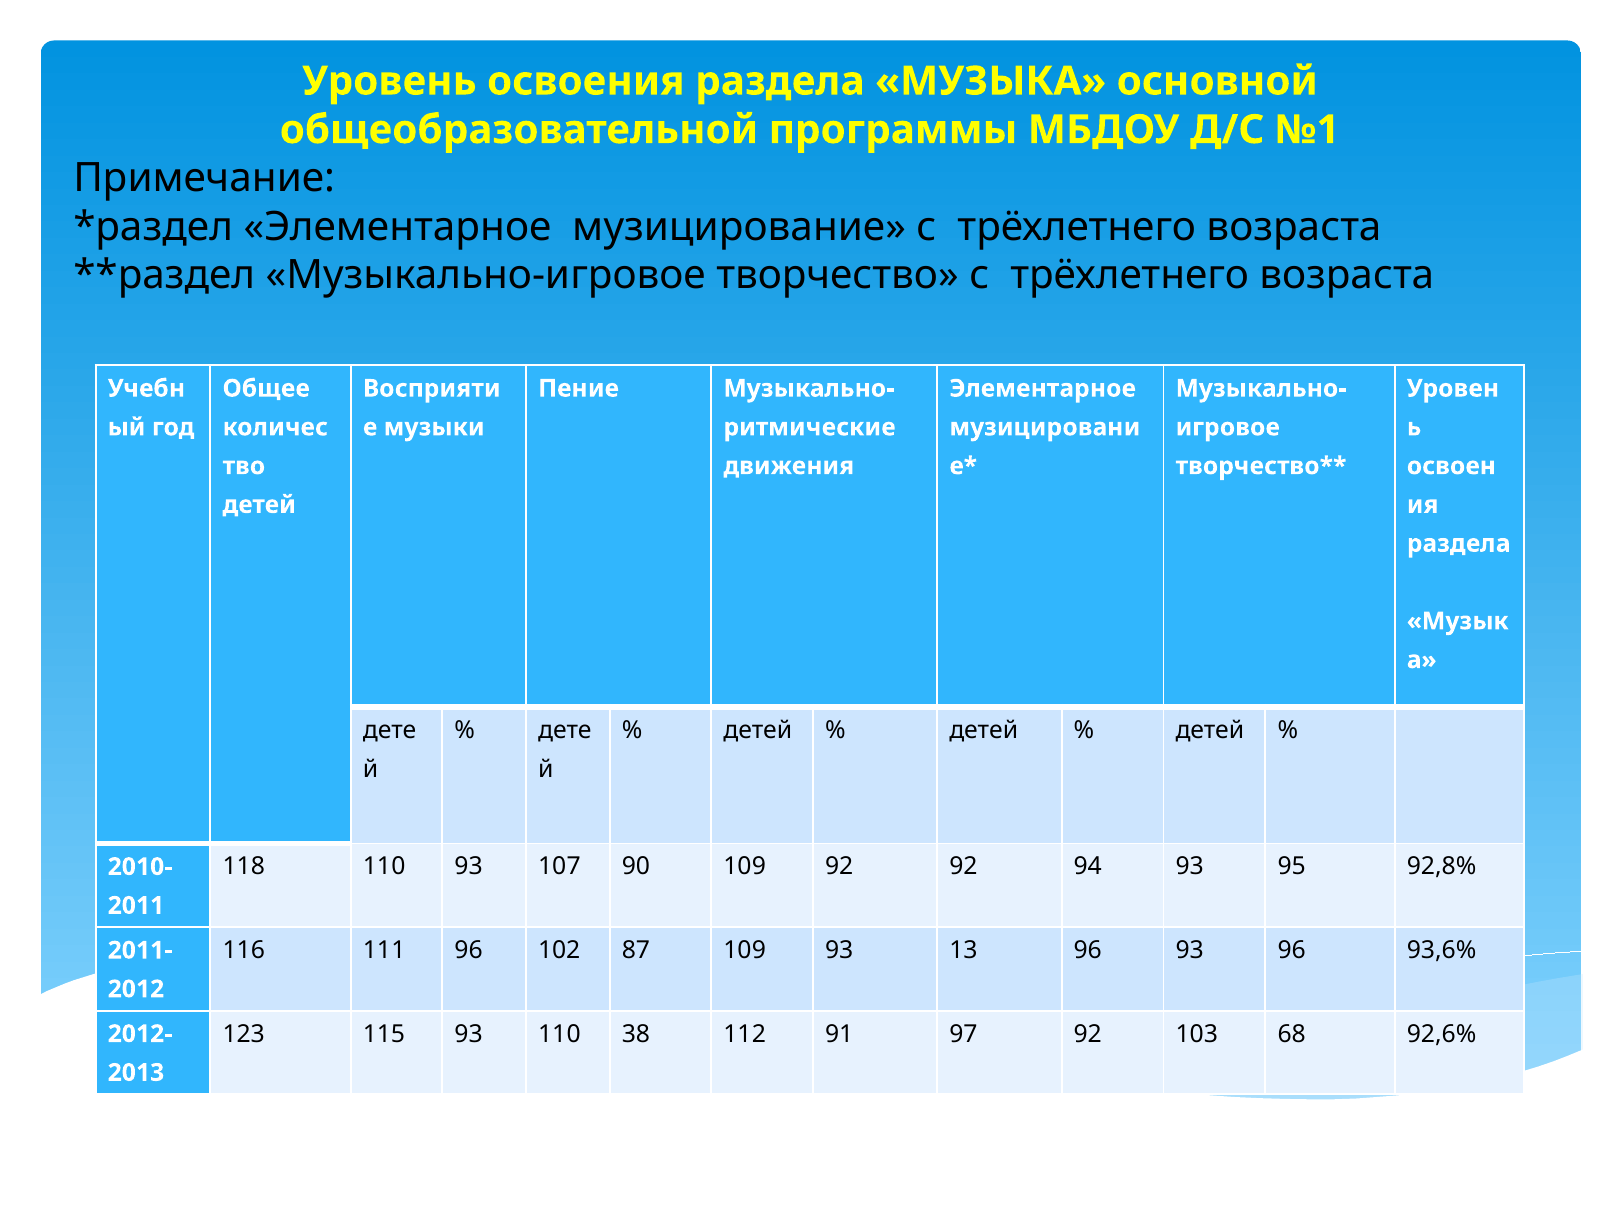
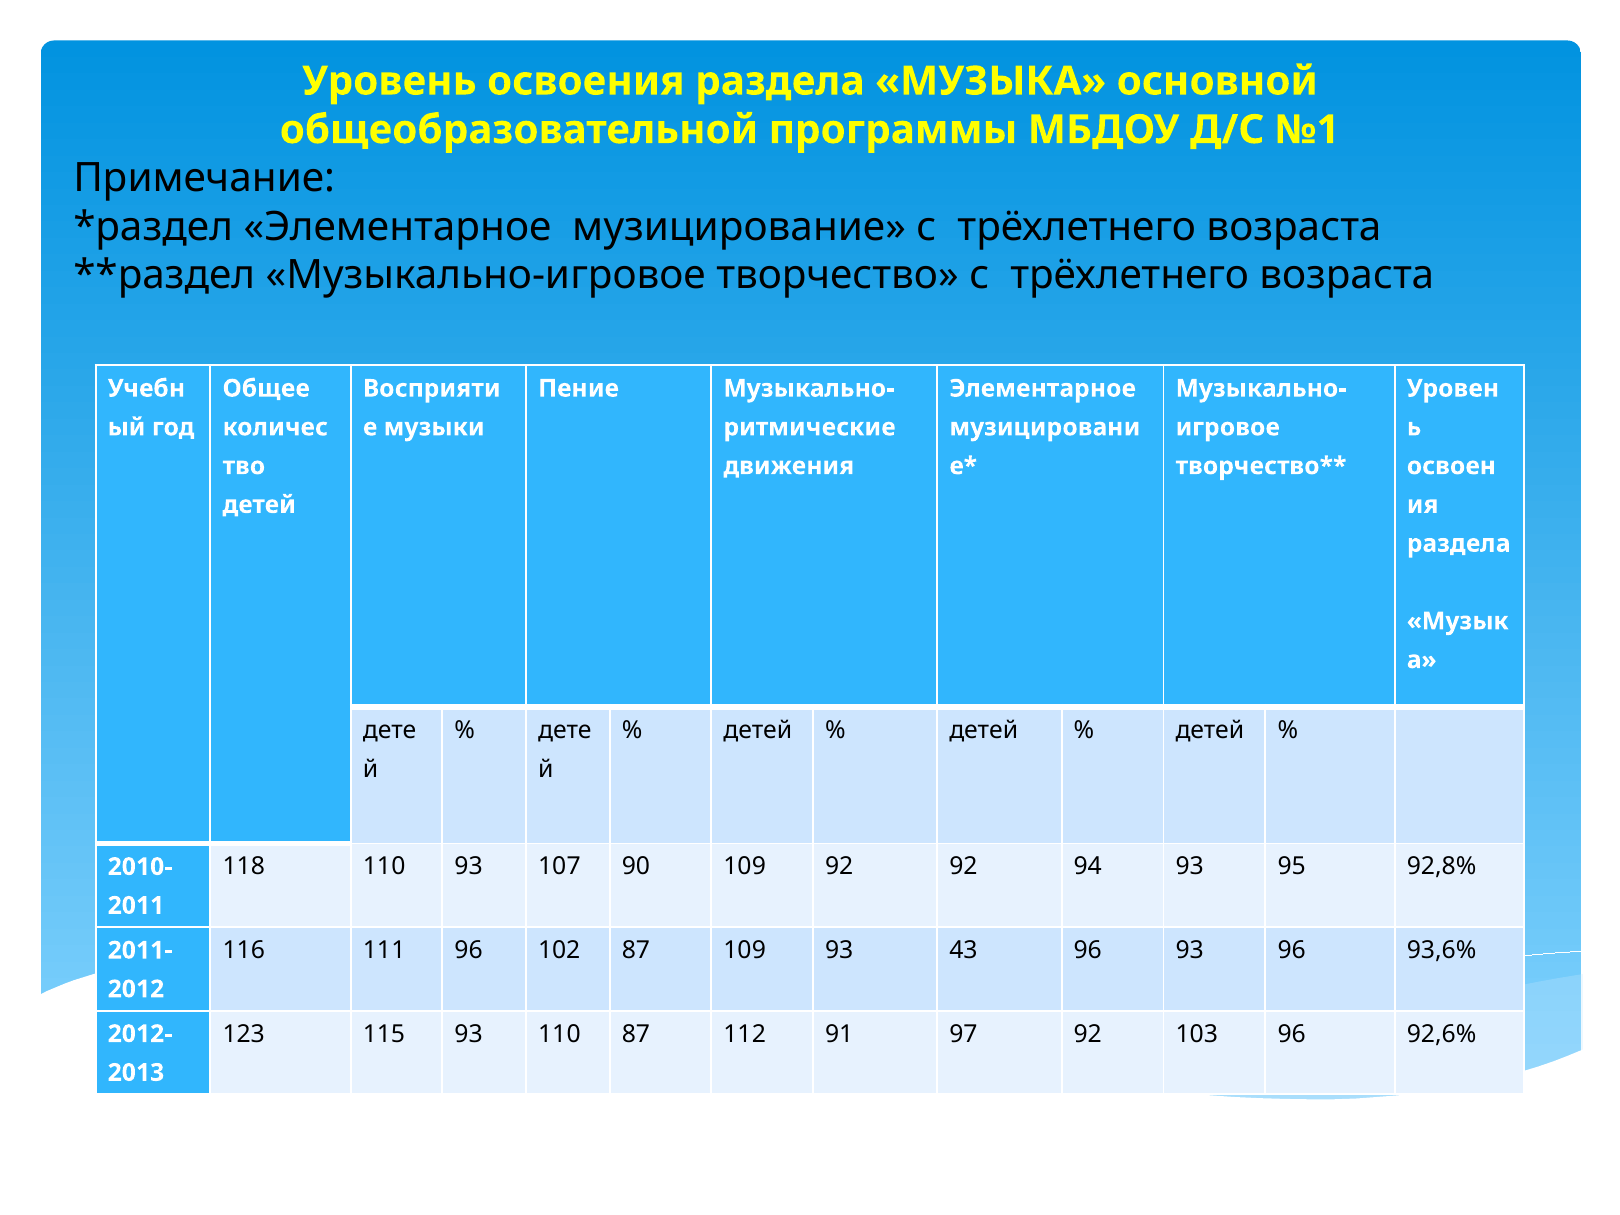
13: 13 -> 43
110 38: 38 -> 87
103 68: 68 -> 96
